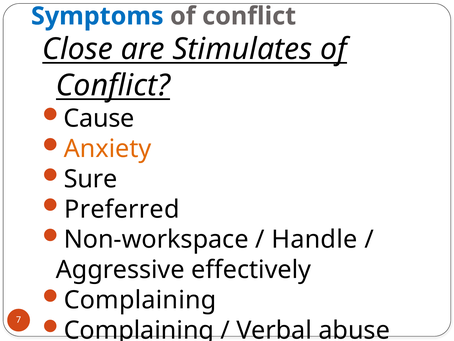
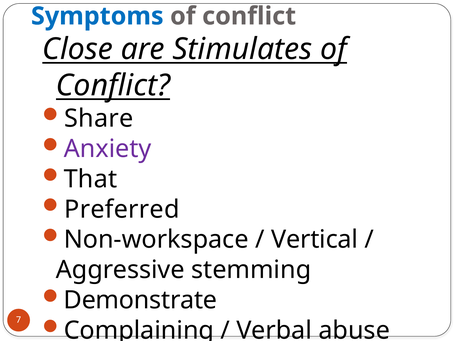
Cause: Cause -> Share
Anxiety colour: orange -> purple
Sure: Sure -> That
Handle: Handle -> Vertical
effectively: effectively -> stemming
Complaining at (140, 300): Complaining -> Demonstrate
